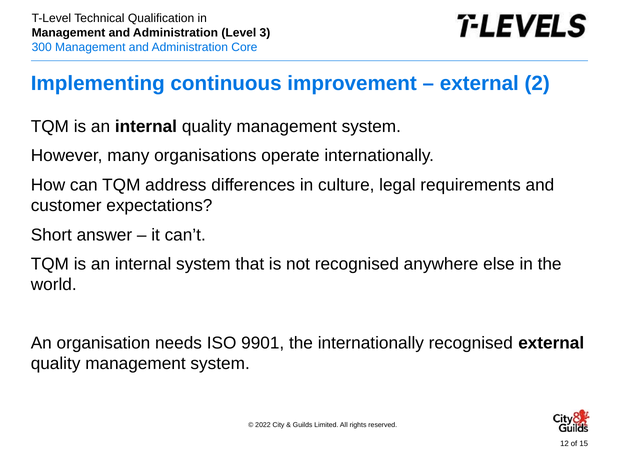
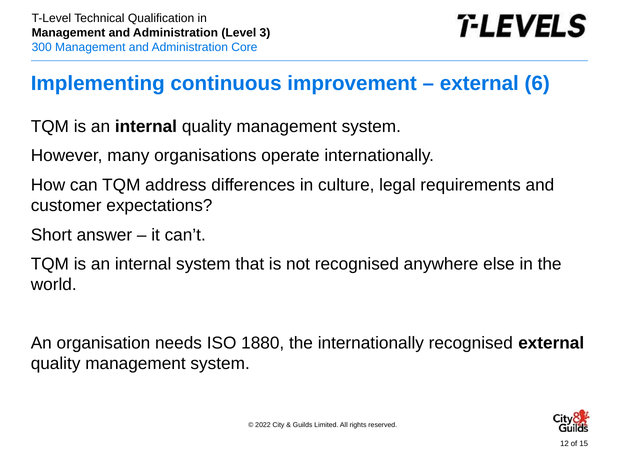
2: 2 -> 6
9901: 9901 -> 1880
